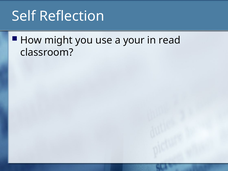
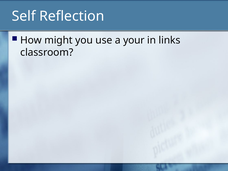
read: read -> links
